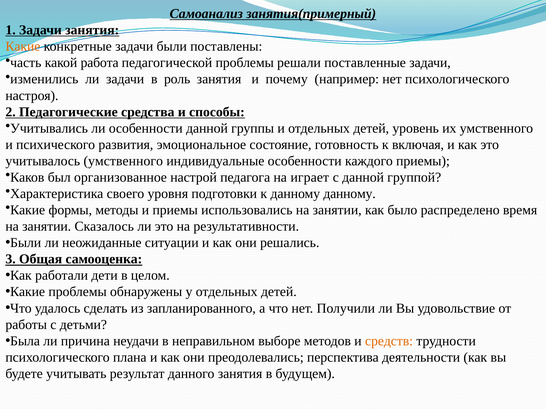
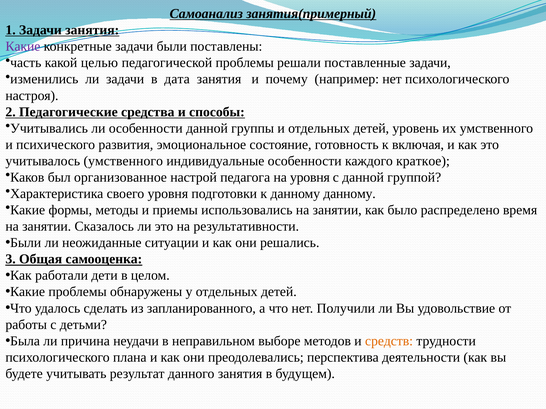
Какие at (23, 46) colour: orange -> purple
работа: работа -> целью
роль: роль -> дата
каждого приемы: приемы -> краткое
на играет: играет -> уровня
